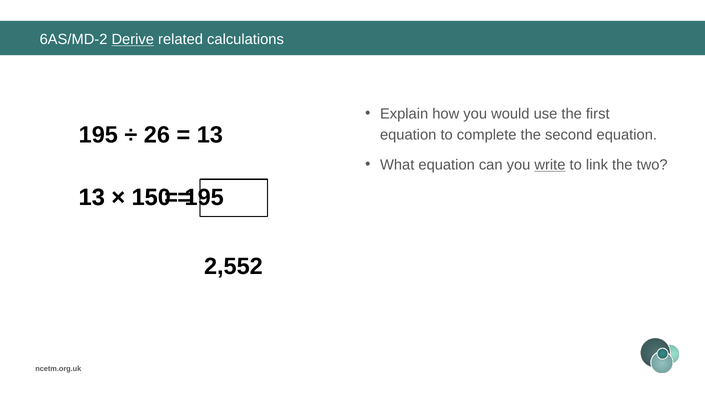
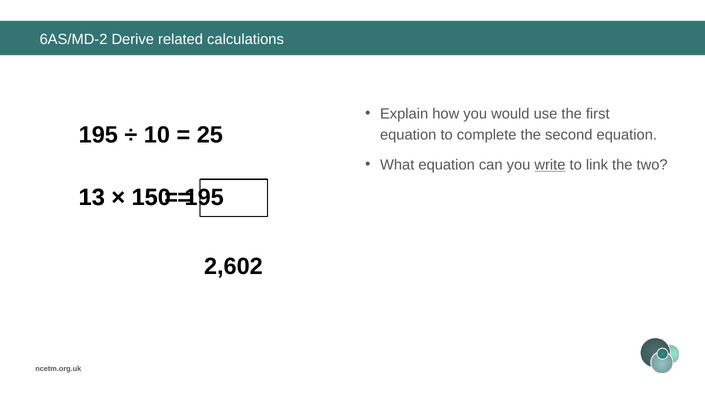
Derive underline: present -> none
26: 26 -> 10
13 at (210, 135): 13 -> 25
2,552: 2,552 -> 2,602
